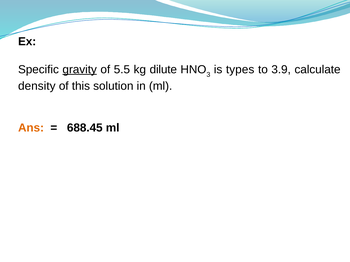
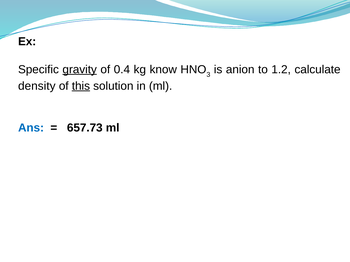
5.5: 5.5 -> 0.4
dilute: dilute -> know
types: types -> anion
3.9: 3.9 -> 1.2
this underline: none -> present
Ans colour: orange -> blue
688.45: 688.45 -> 657.73
